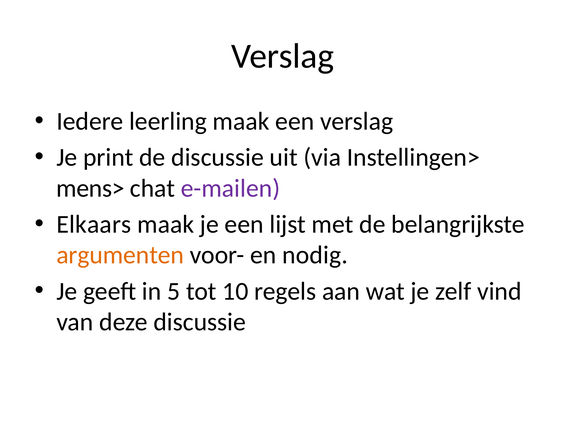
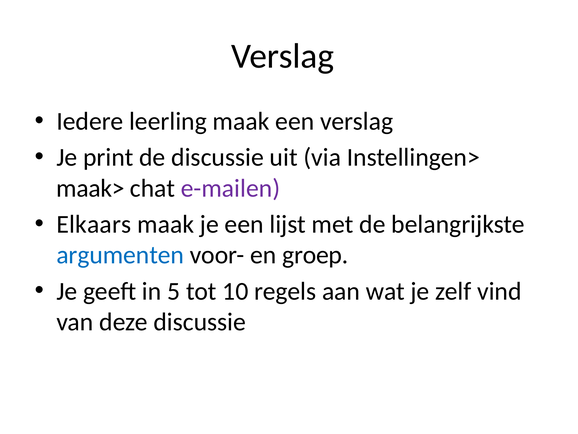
mens>: mens> -> maak>
argumenten colour: orange -> blue
nodig: nodig -> groep
